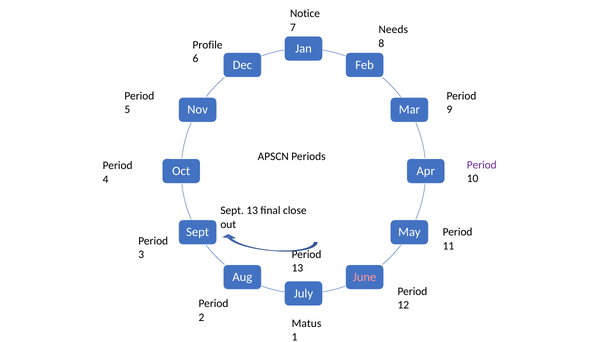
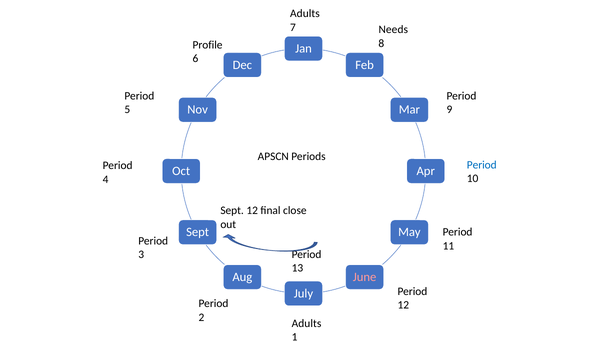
Notice at (305, 14): Notice -> Adults
Period at (482, 165) colour: purple -> blue
Sept 13: 13 -> 12
Matus at (307, 323): Matus -> Adults
